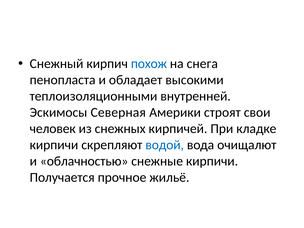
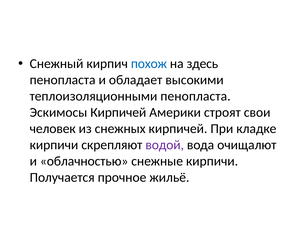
снега: снега -> здесь
теплоизоляционными внутренней: внутренней -> пенопласта
Эскимосы Северная: Северная -> Кирпичей
водой colour: blue -> purple
